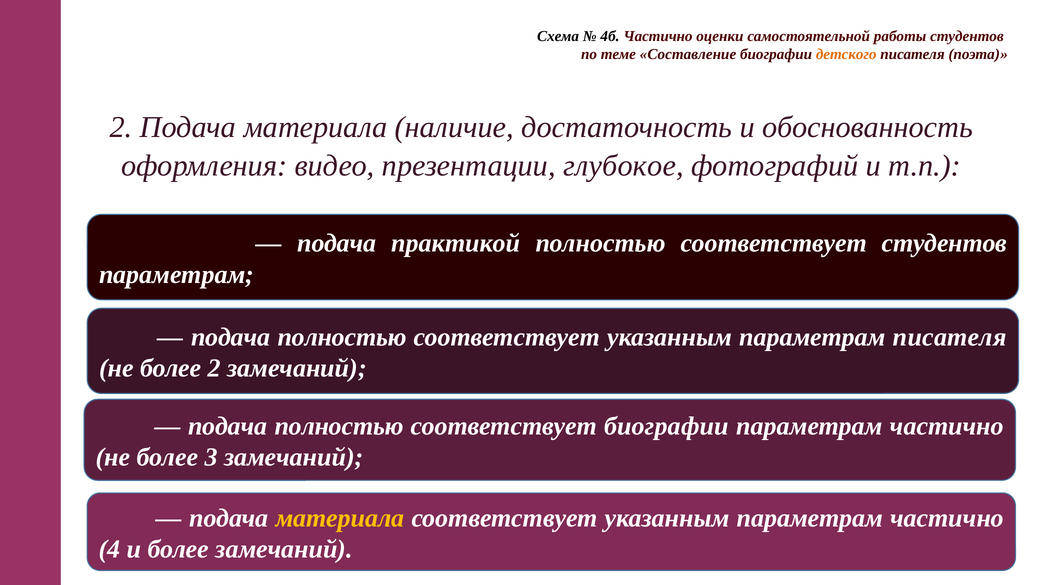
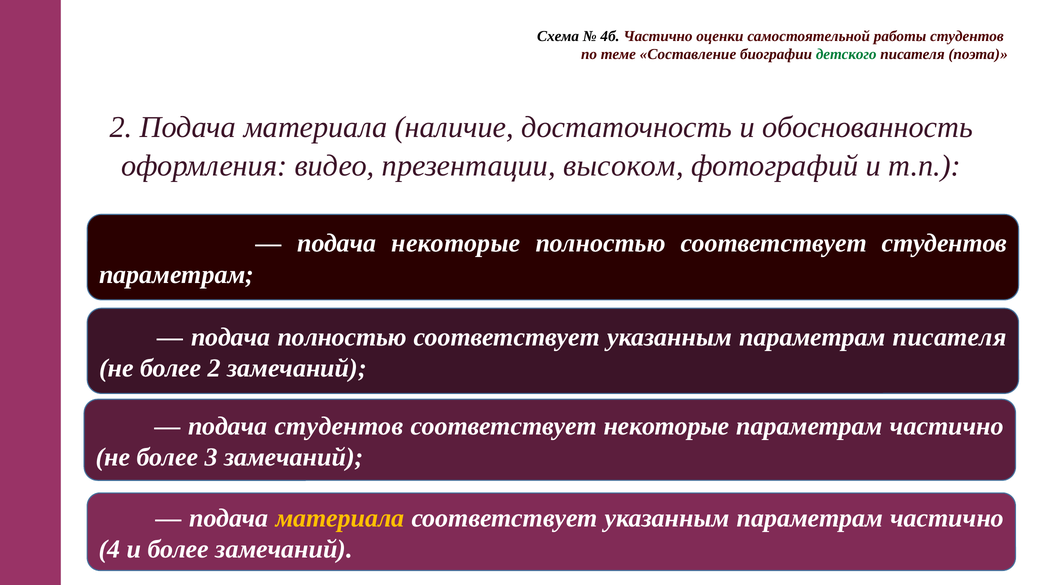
детского colour: orange -> green
глубокое: глубокое -> высоком
подача практикой: практикой -> некоторые
полностью at (339, 426): полностью -> студентов
соответствует биографии: биографии -> некоторые
